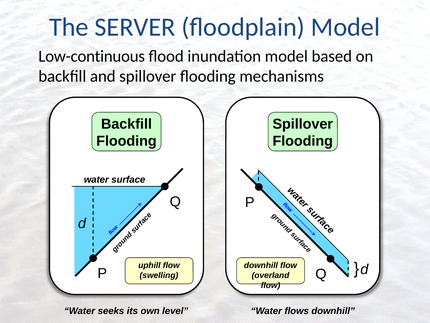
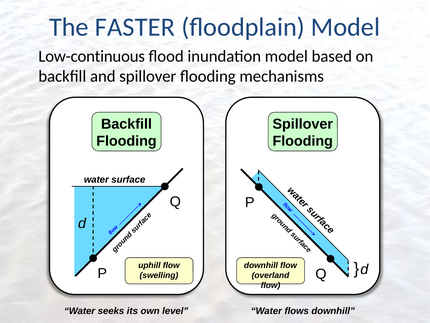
SERVER: SERVER -> FASTER
